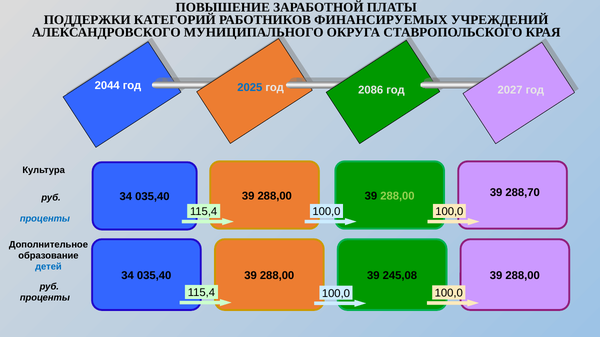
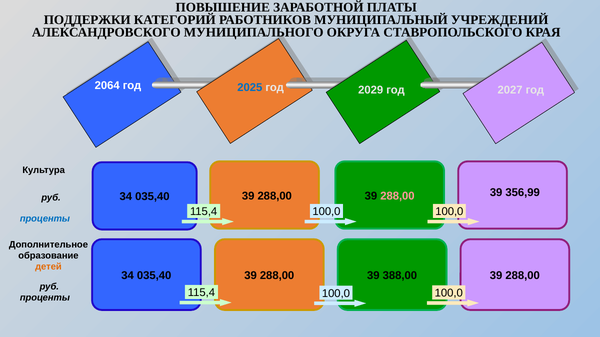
ФИНАНСИРУЕМЫХ: ФИНАНСИРУЕМЫХ -> МУНИЦИПАЛЬНЫЙ
2044: 2044 -> 2064
2086: 2086 -> 2029
288,00 at (397, 196) colour: light green -> pink
288,70: 288,70 -> 356,99
детей colour: blue -> orange
245,08: 245,08 -> 388,00
